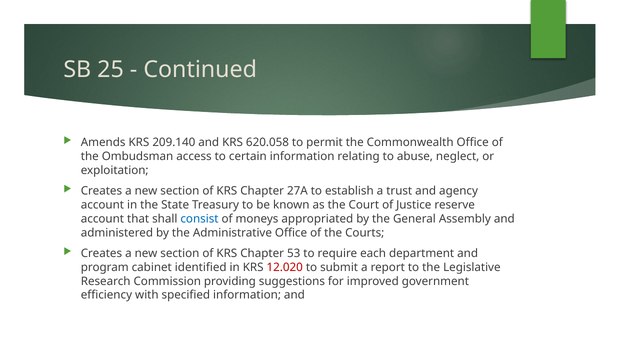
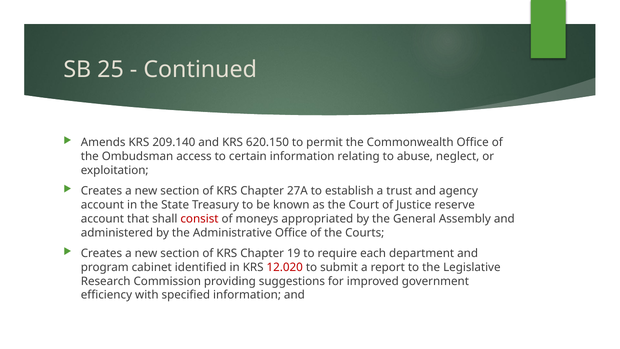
620.058: 620.058 -> 620.150
consist colour: blue -> red
53: 53 -> 19
